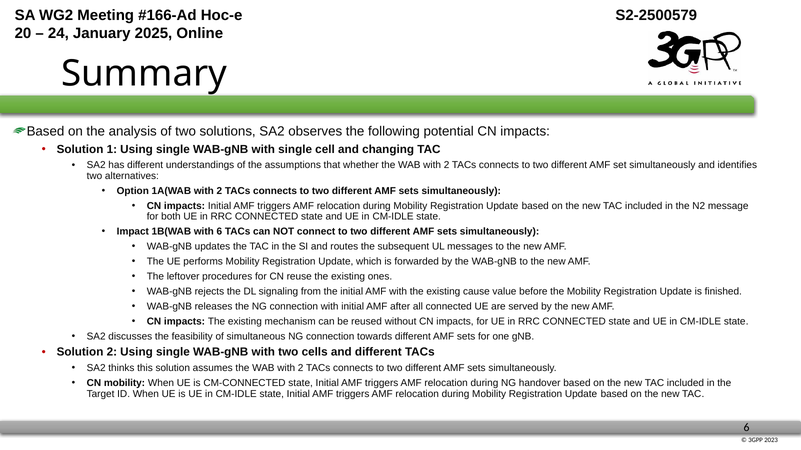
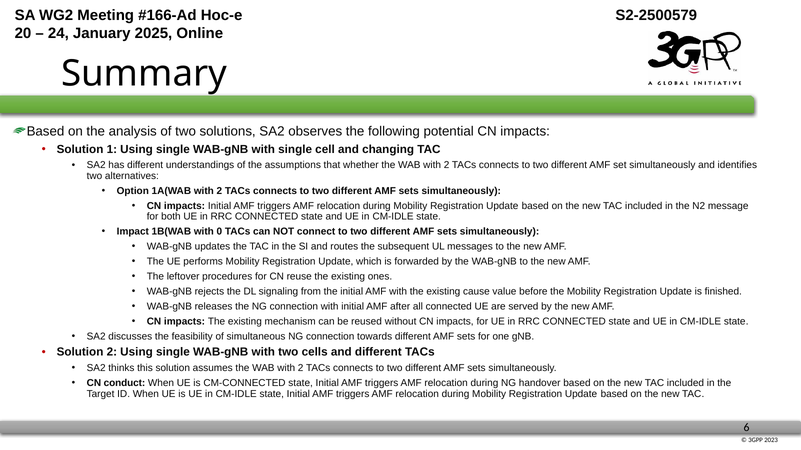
with 6: 6 -> 0
CN mobility: mobility -> conduct
